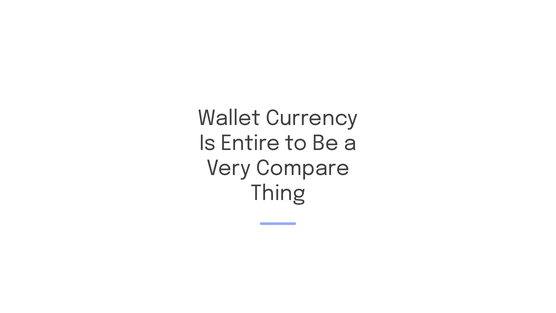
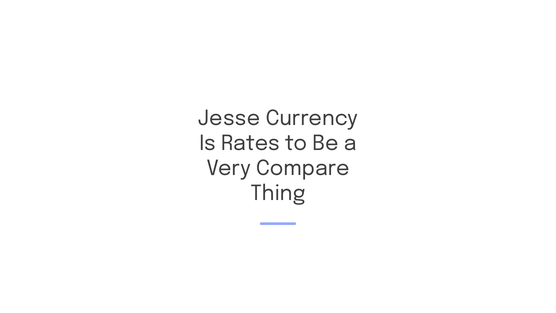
Wallet: Wallet -> Jesse
Entire: Entire -> Rates
